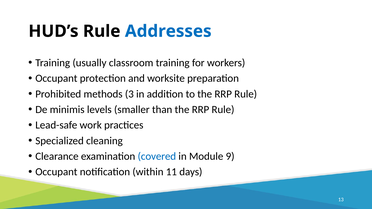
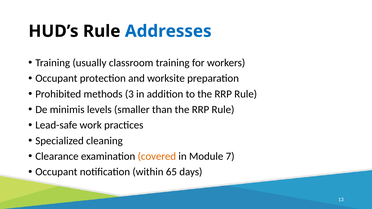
covered colour: blue -> orange
9: 9 -> 7
11: 11 -> 65
